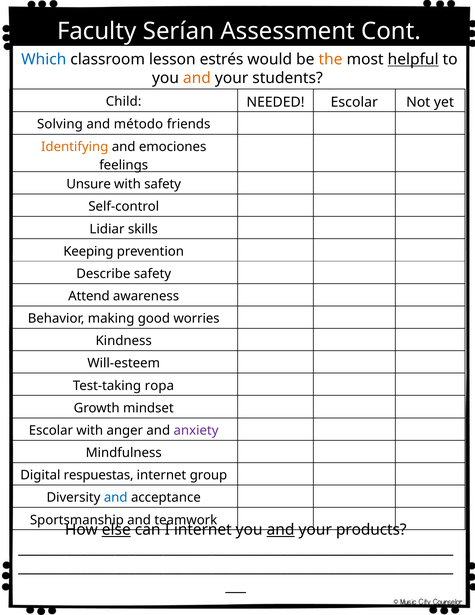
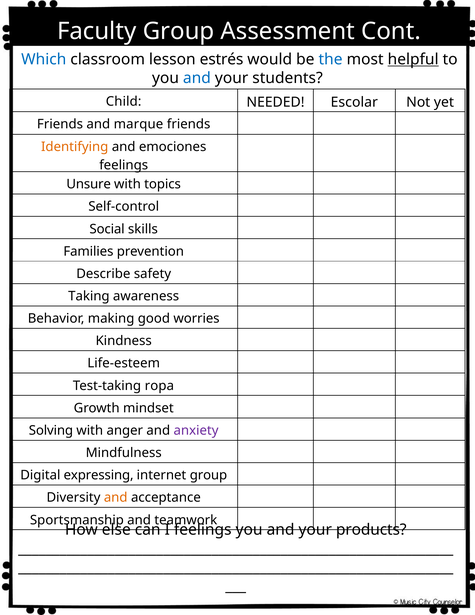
Faculty Serían: Serían -> Group
the colour: orange -> blue
and at (197, 78) colour: orange -> blue
Solving at (60, 124): Solving -> Friends
método: método -> marque
with safety: safety -> topics
Lidiar: Lidiar -> Social
Keeping: Keeping -> Families
Attend: Attend -> Taking
Will-esteem: Will-esteem -> Life-esteem
Escolar at (51, 430): Escolar -> Solving
respuestas: respuestas -> expressing
and at (116, 497) colour: blue -> orange
else underline: present -> none
I internet: internet -> feelings
and at (281, 529) underline: present -> none
